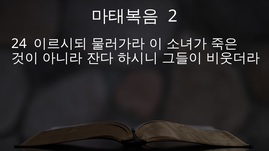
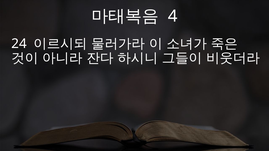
2: 2 -> 4
